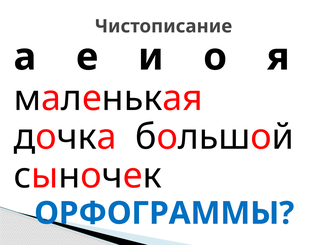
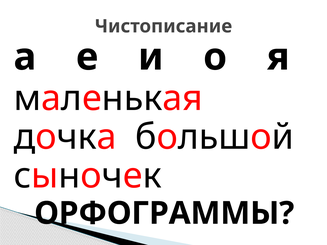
ОРФОГРАММЫ colour: blue -> black
